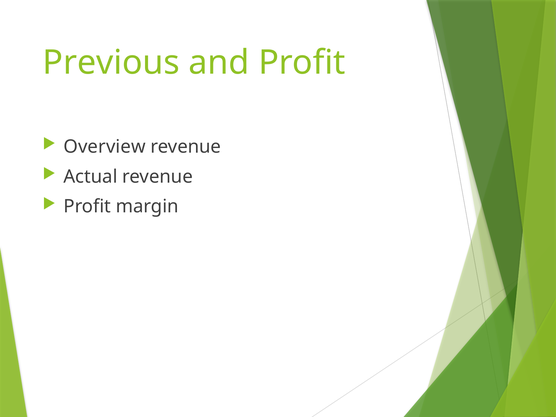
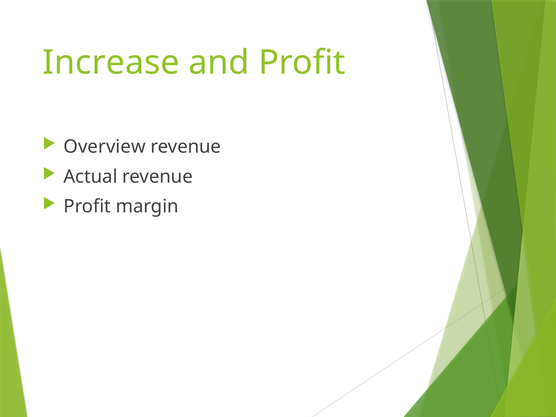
Previous: Previous -> Increase
